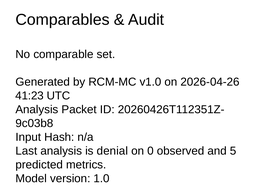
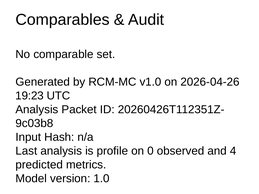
41:23: 41:23 -> 19:23
denial: denial -> profile
5: 5 -> 4
